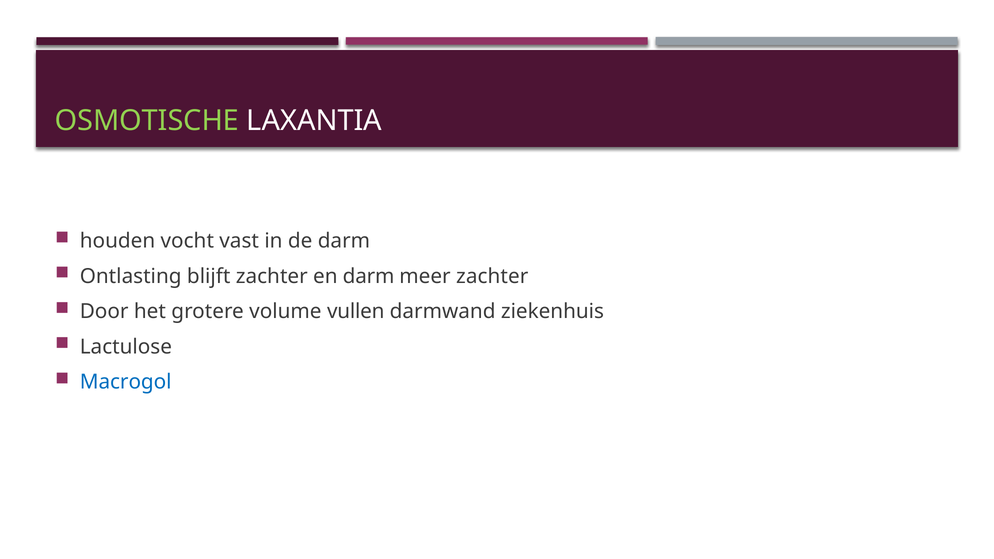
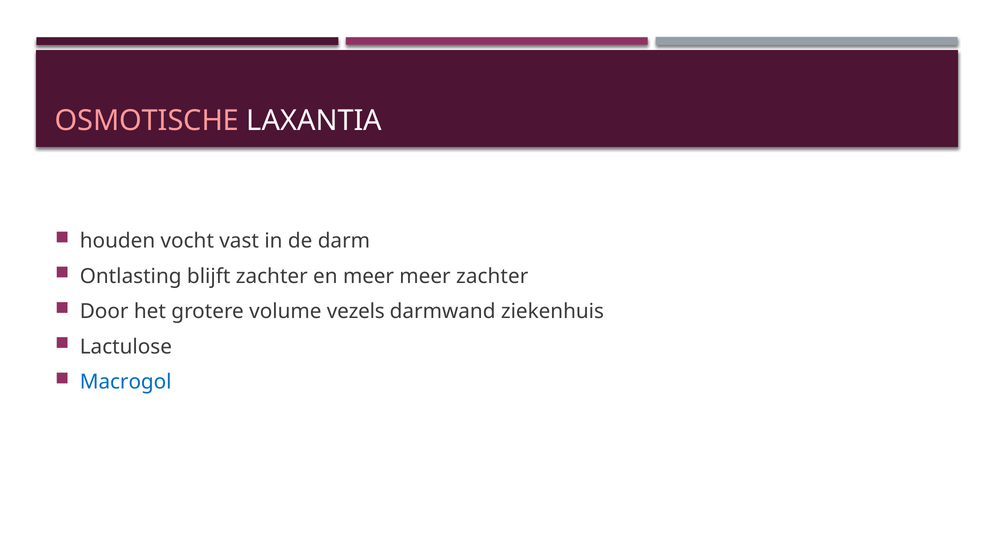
OSMOTISCHE colour: light green -> pink
en darm: darm -> meer
vullen: vullen -> vezels
